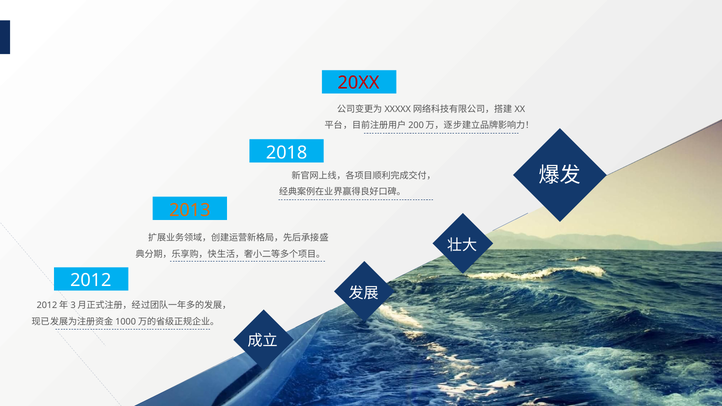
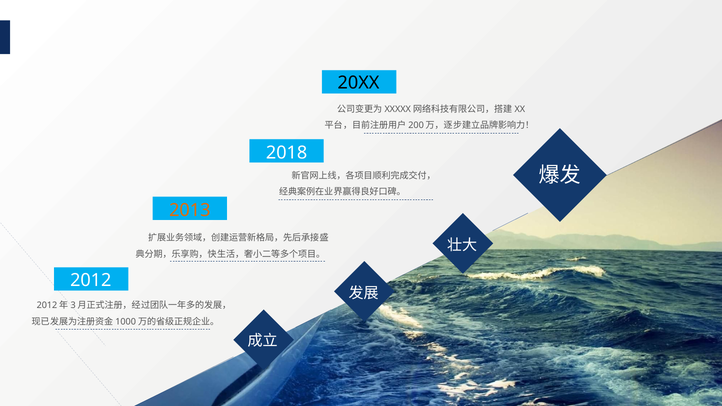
20XX colour: red -> black
